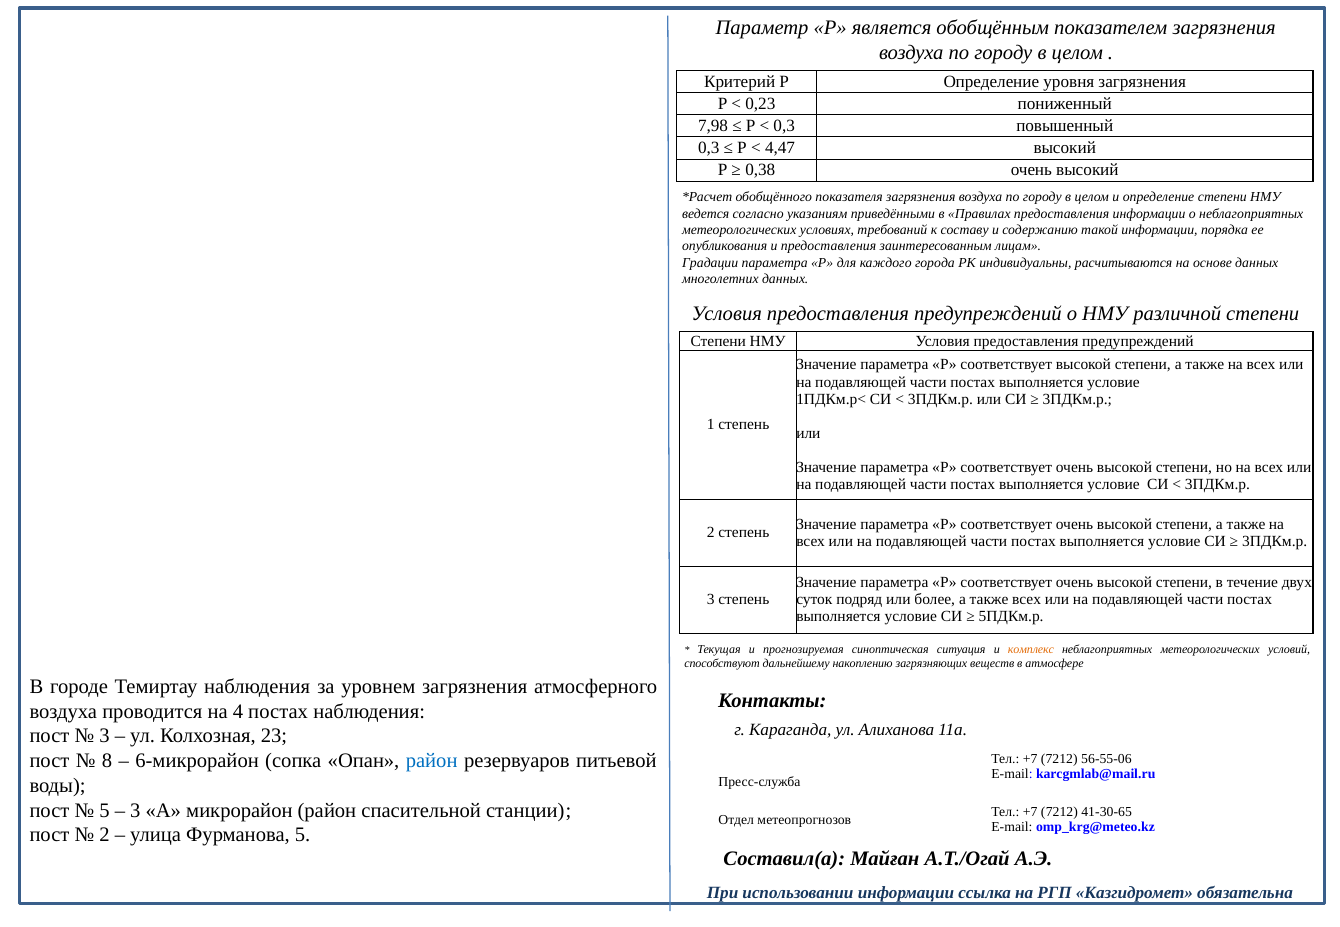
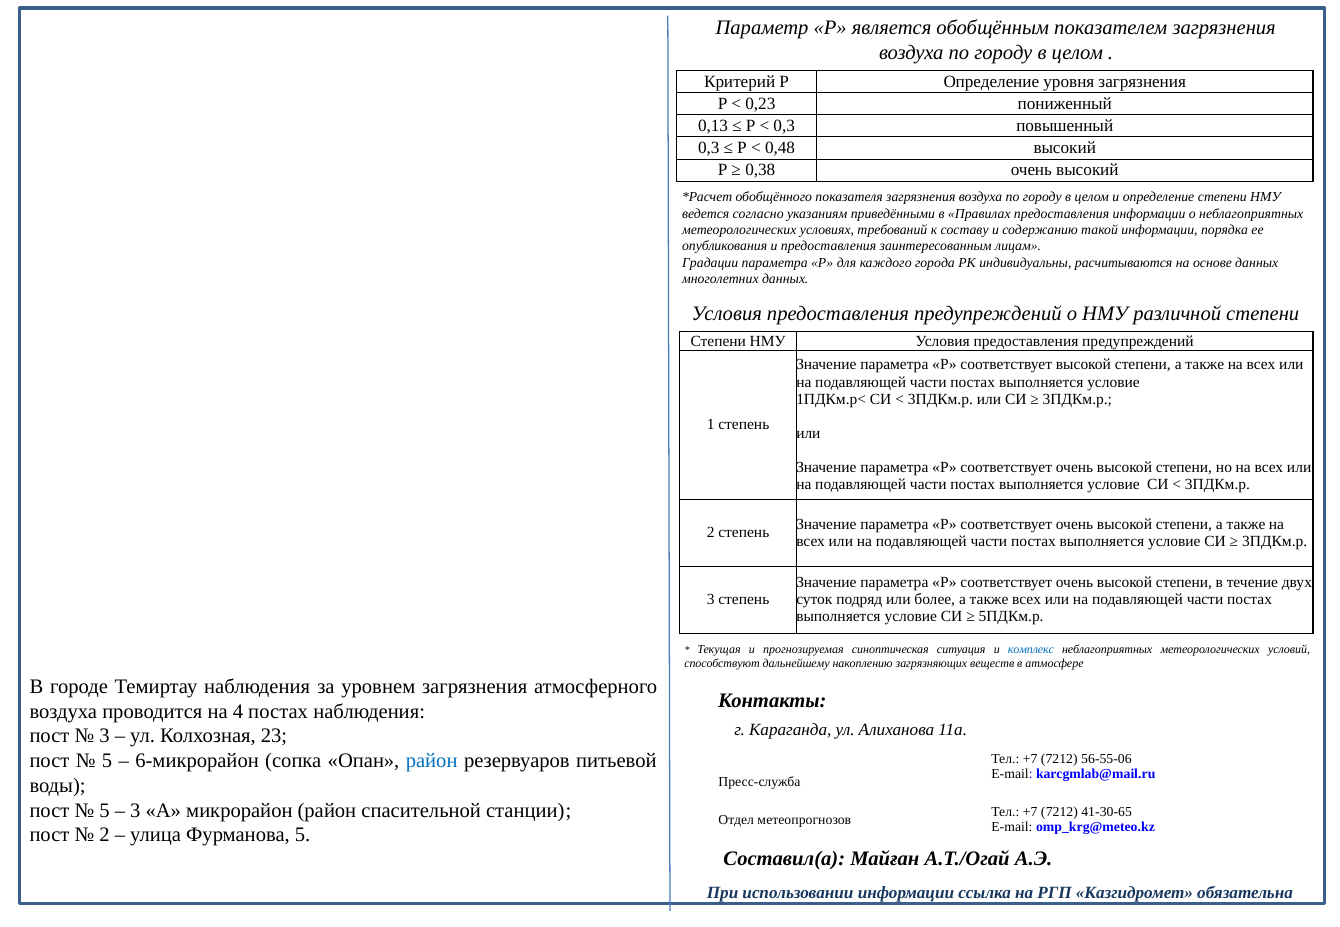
7,98: 7,98 -> 0,13
4,47: 4,47 -> 0,48
комплекс colour: orange -> blue
8 at (107, 761): 8 -> 5
